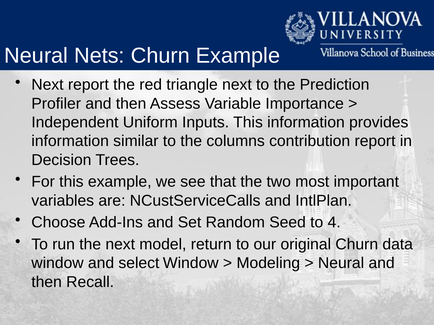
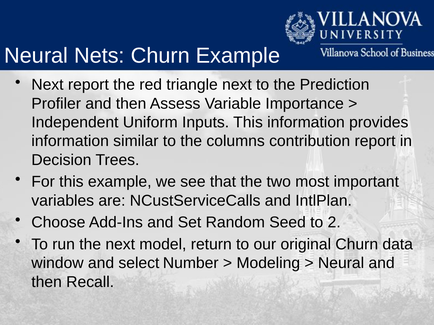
4: 4 -> 2
select Window: Window -> Number
